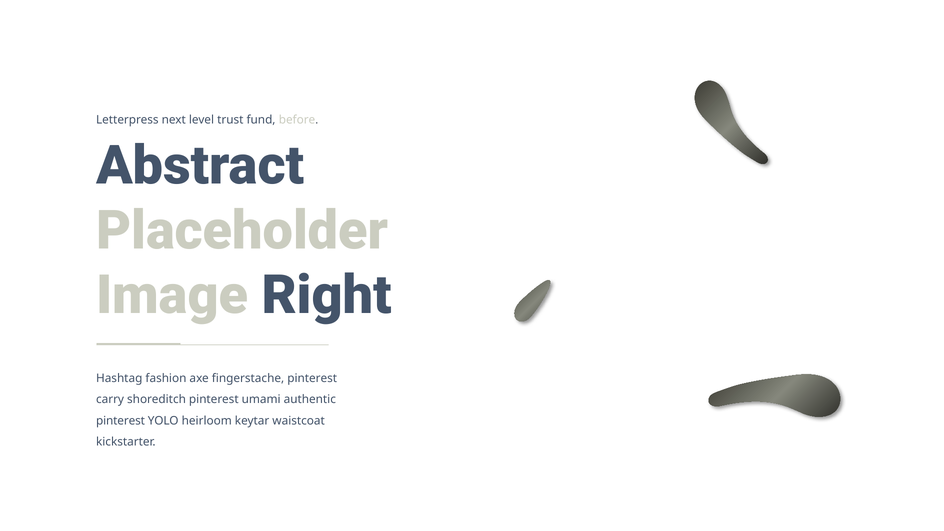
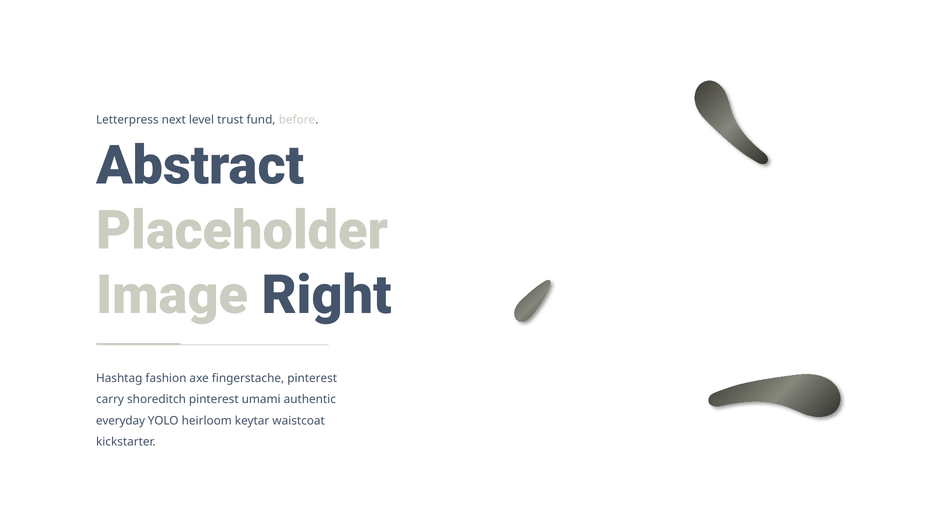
pinterest at (120, 421): pinterest -> everyday
